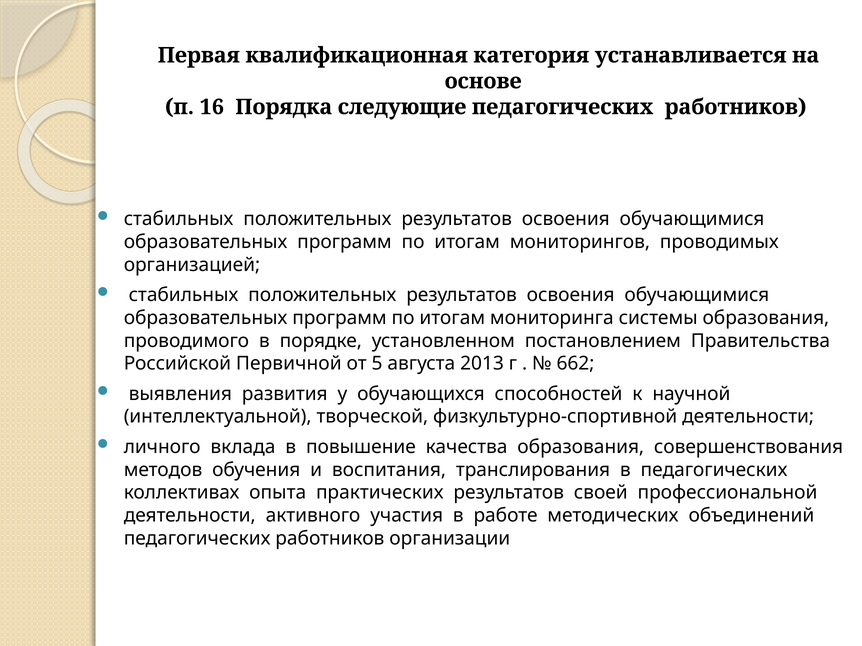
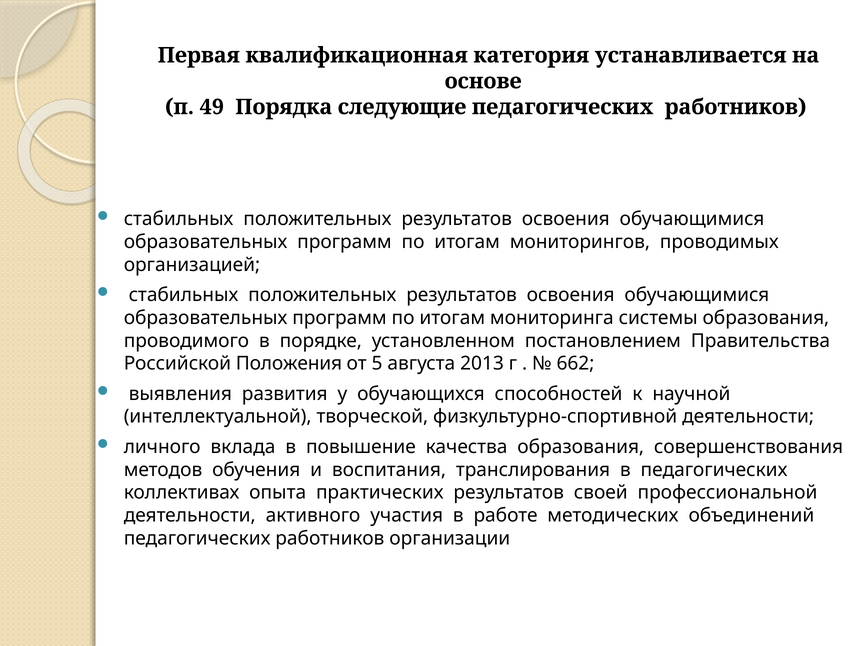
16: 16 -> 49
Первичной: Первичной -> Положения
